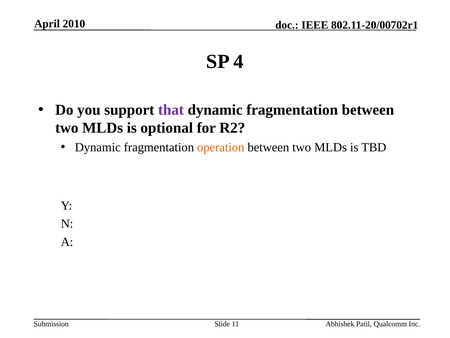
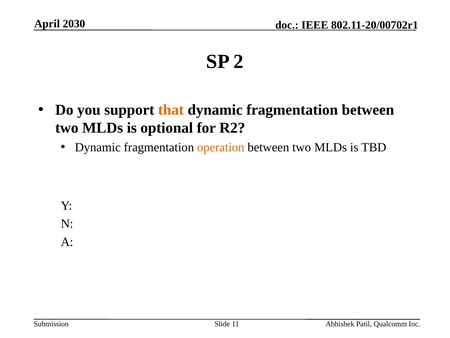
2010: 2010 -> 2030
4: 4 -> 2
that colour: purple -> orange
